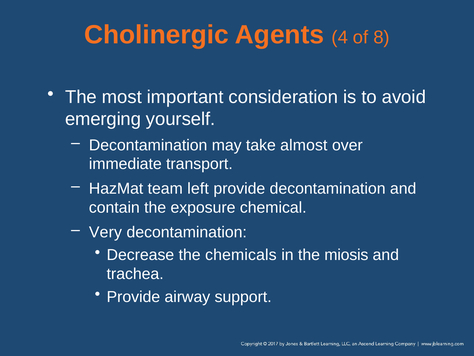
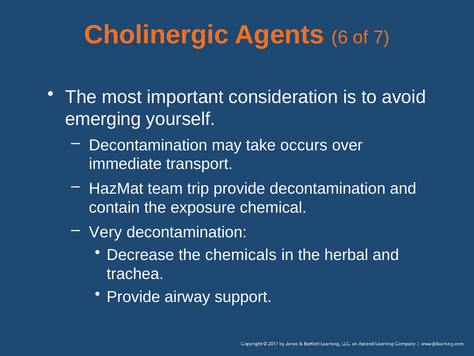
4: 4 -> 6
8: 8 -> 7
almost: almost -> occurs
left: left -> trip
miosis: miosis -> herbal
